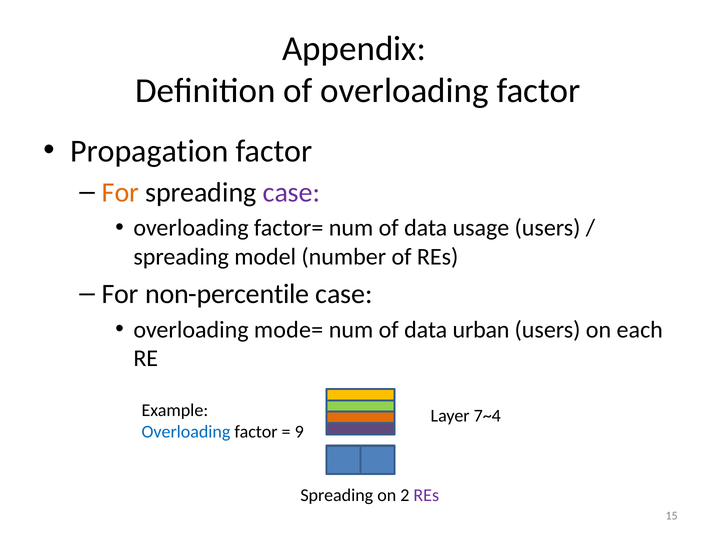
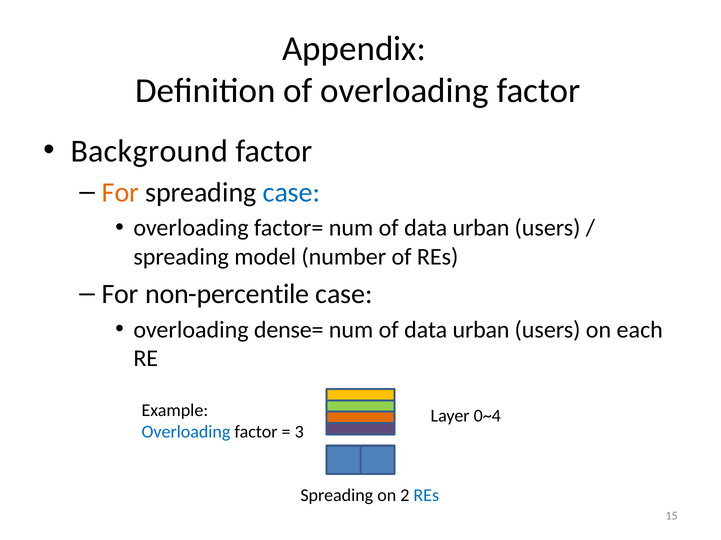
Propagation: Propagation -> Background
case at (291, 193) colour: purple -> blue
usage at (481, 228): usage -> urban
mode=: mode= -> dense=
7~4: 7~4 -> 0~4
9: 9 -> 3
REs at (426, 496) colour: purple -> blue
